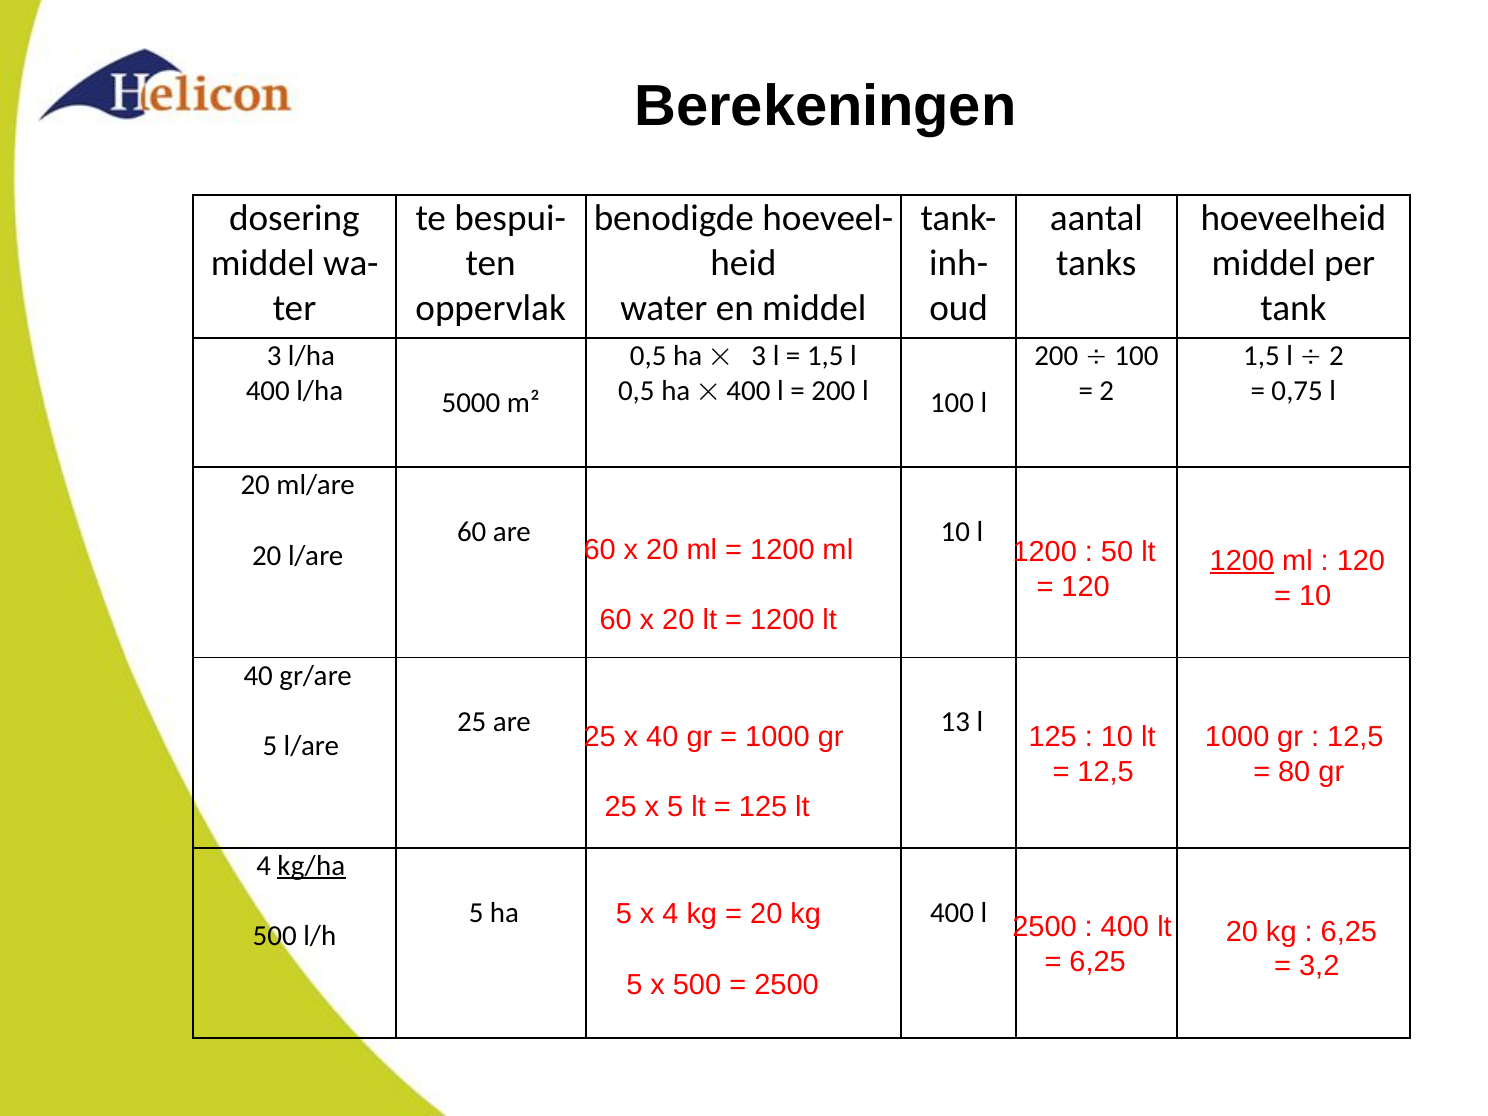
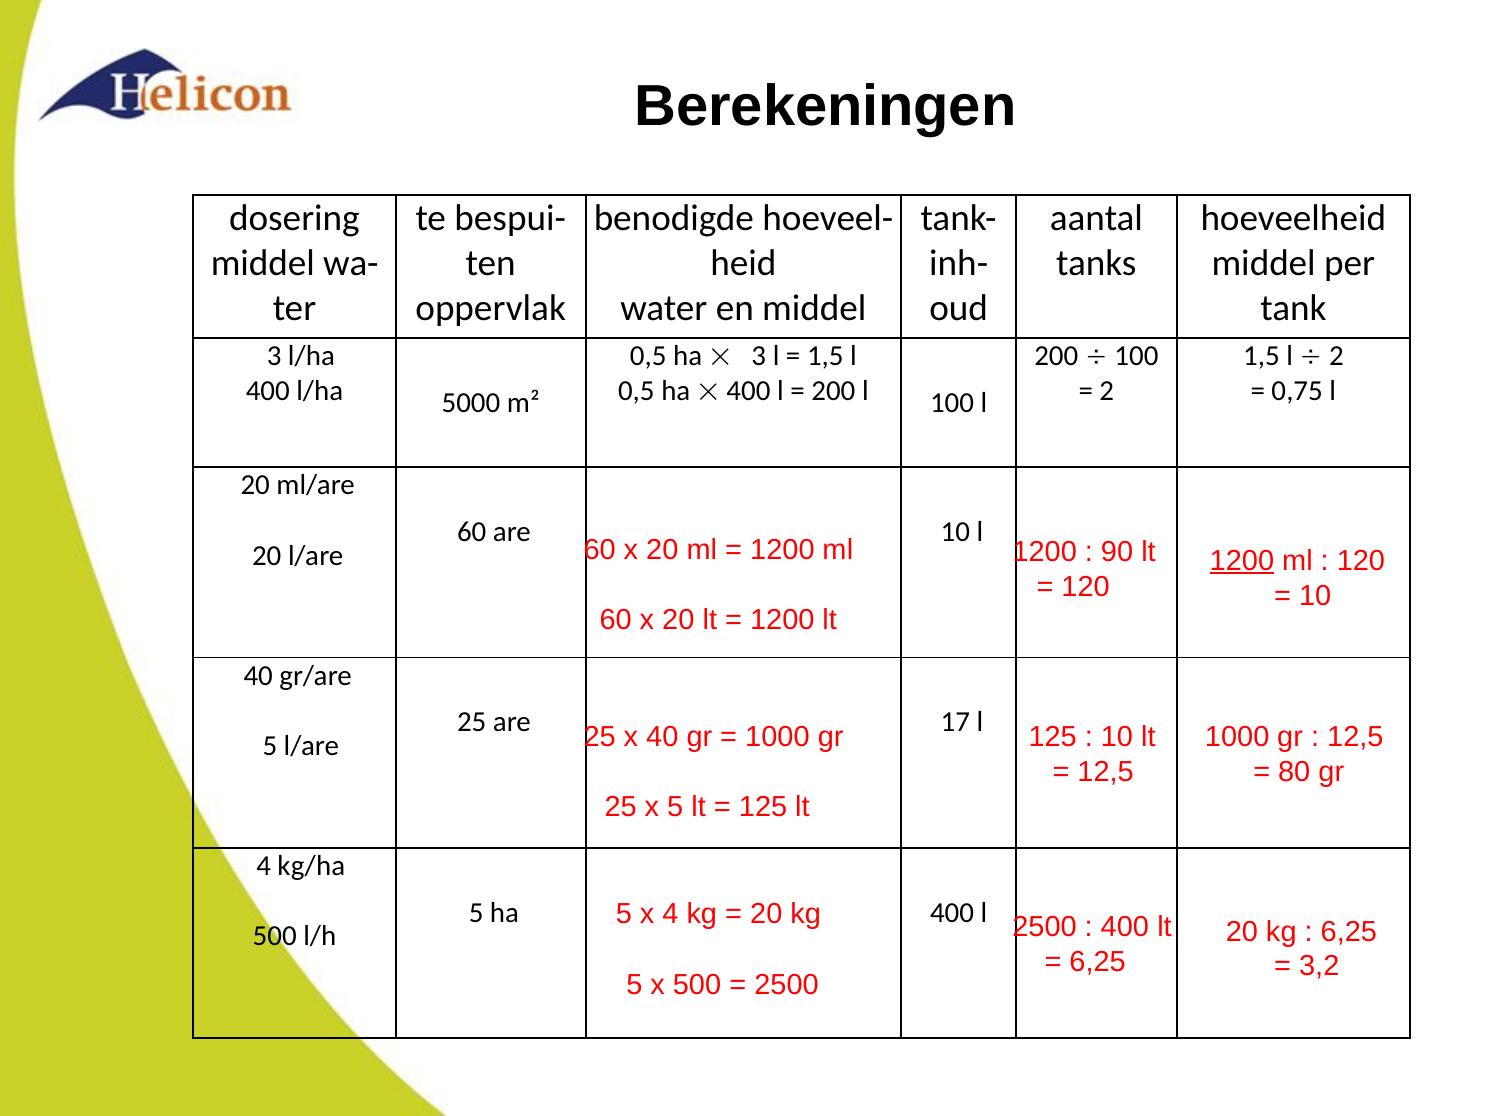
50: 50 -> 90
13: 13 -> 17
kg/ha underline: present -> none
